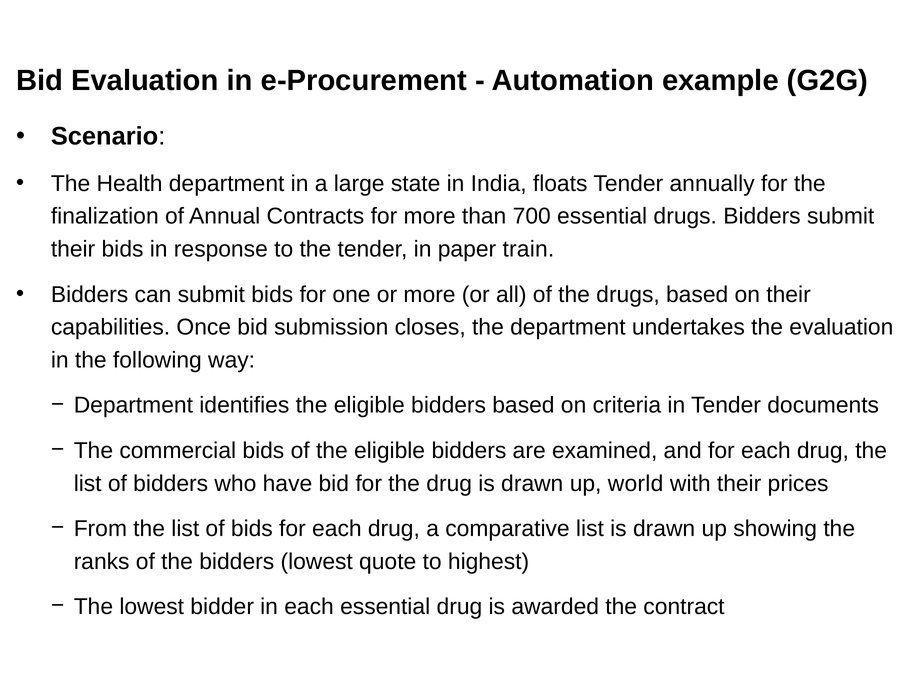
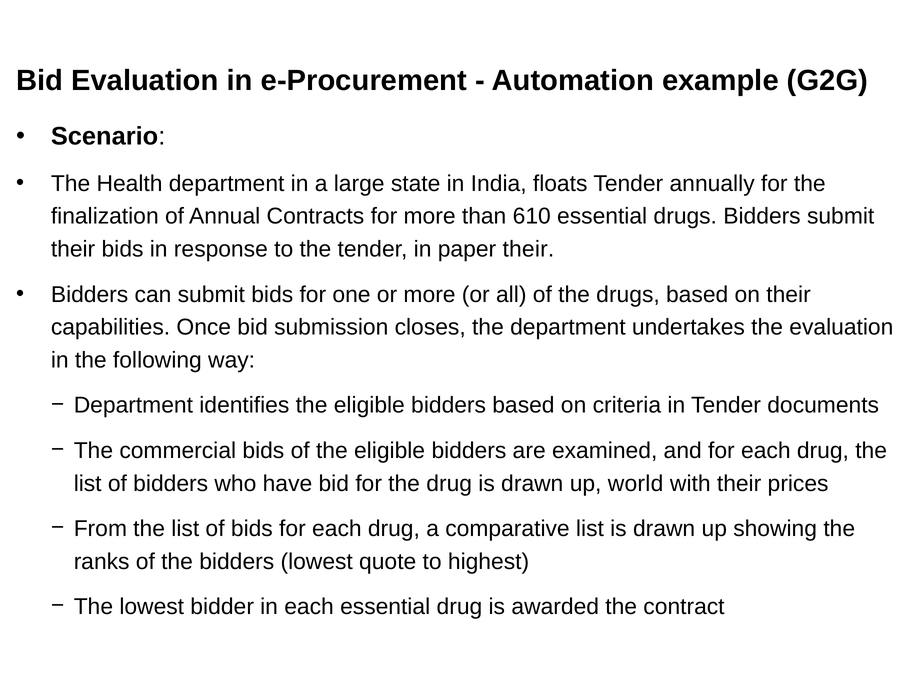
700: 700 -> 610
paper train: train -> their
